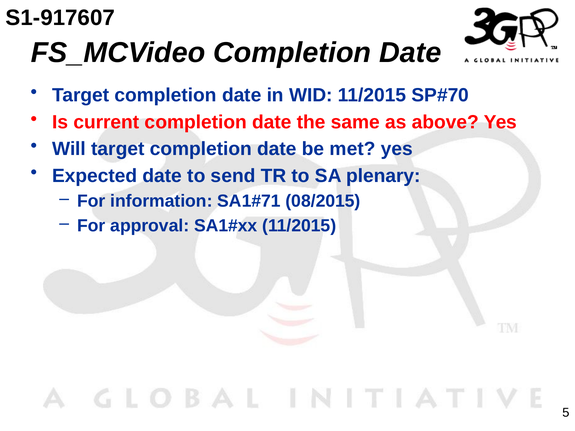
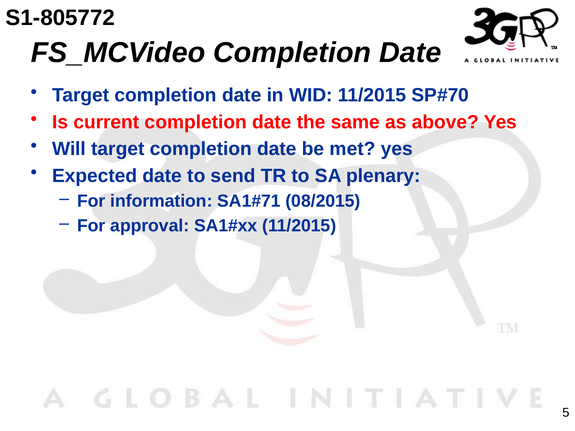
S1-917607: S1-917607 -> S1-805772
